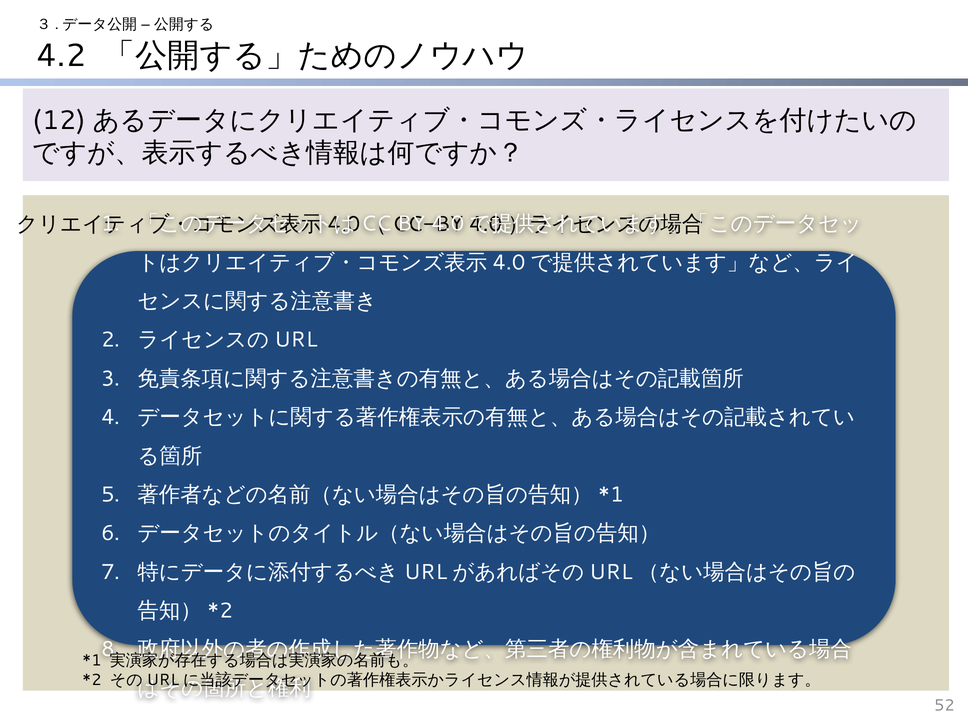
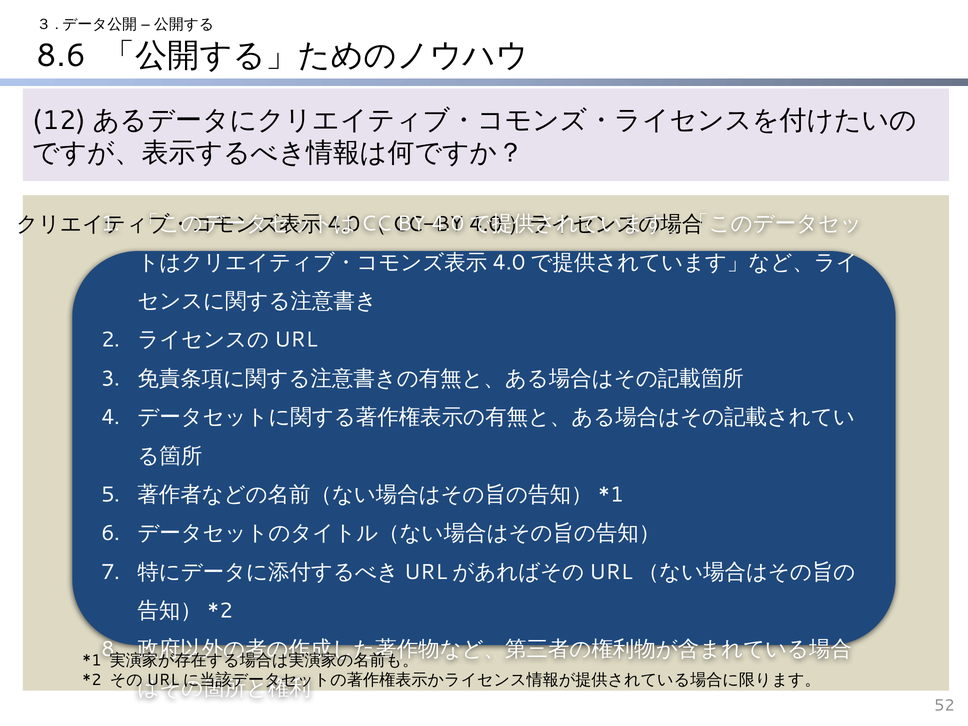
4.2: 4.2 -> 8.6
